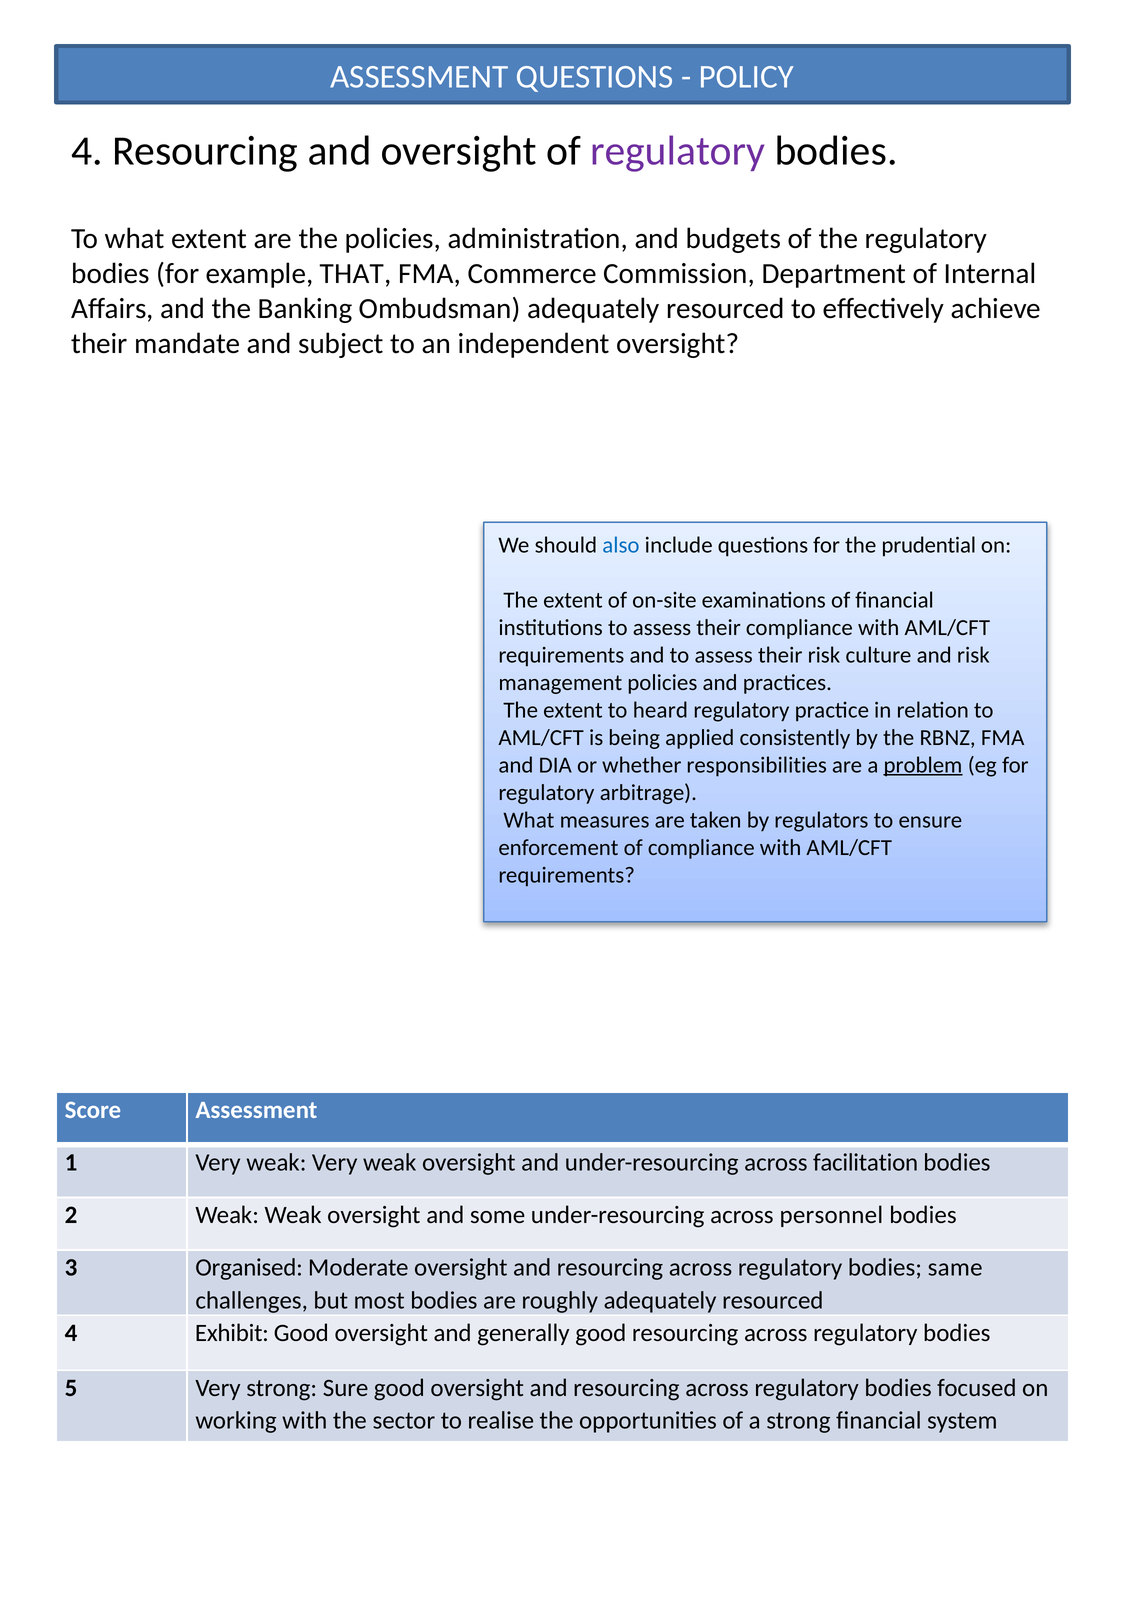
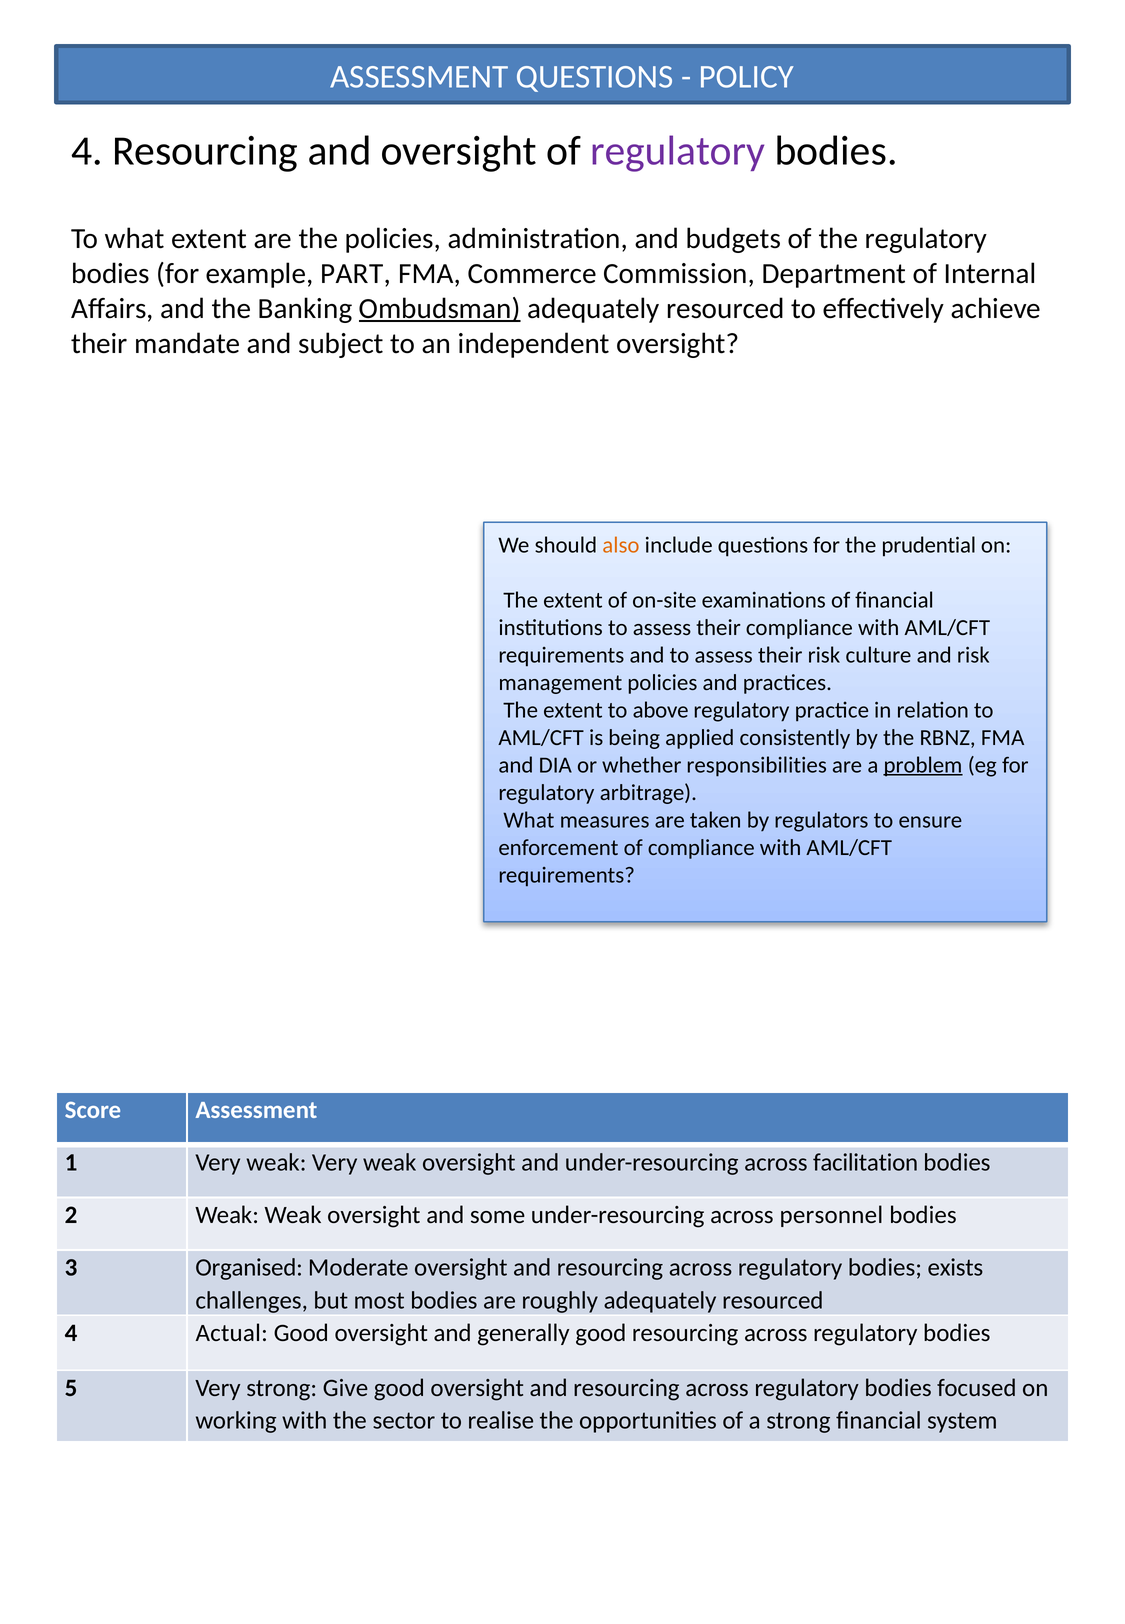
THAT: THAT -> PART
Ombudsman underline: none -> present
also colour: blue -> orange
heard: heard -> above
same: same -> exists
Exhibit: Exhibit -> Actual
Sure: Sure -> Give
